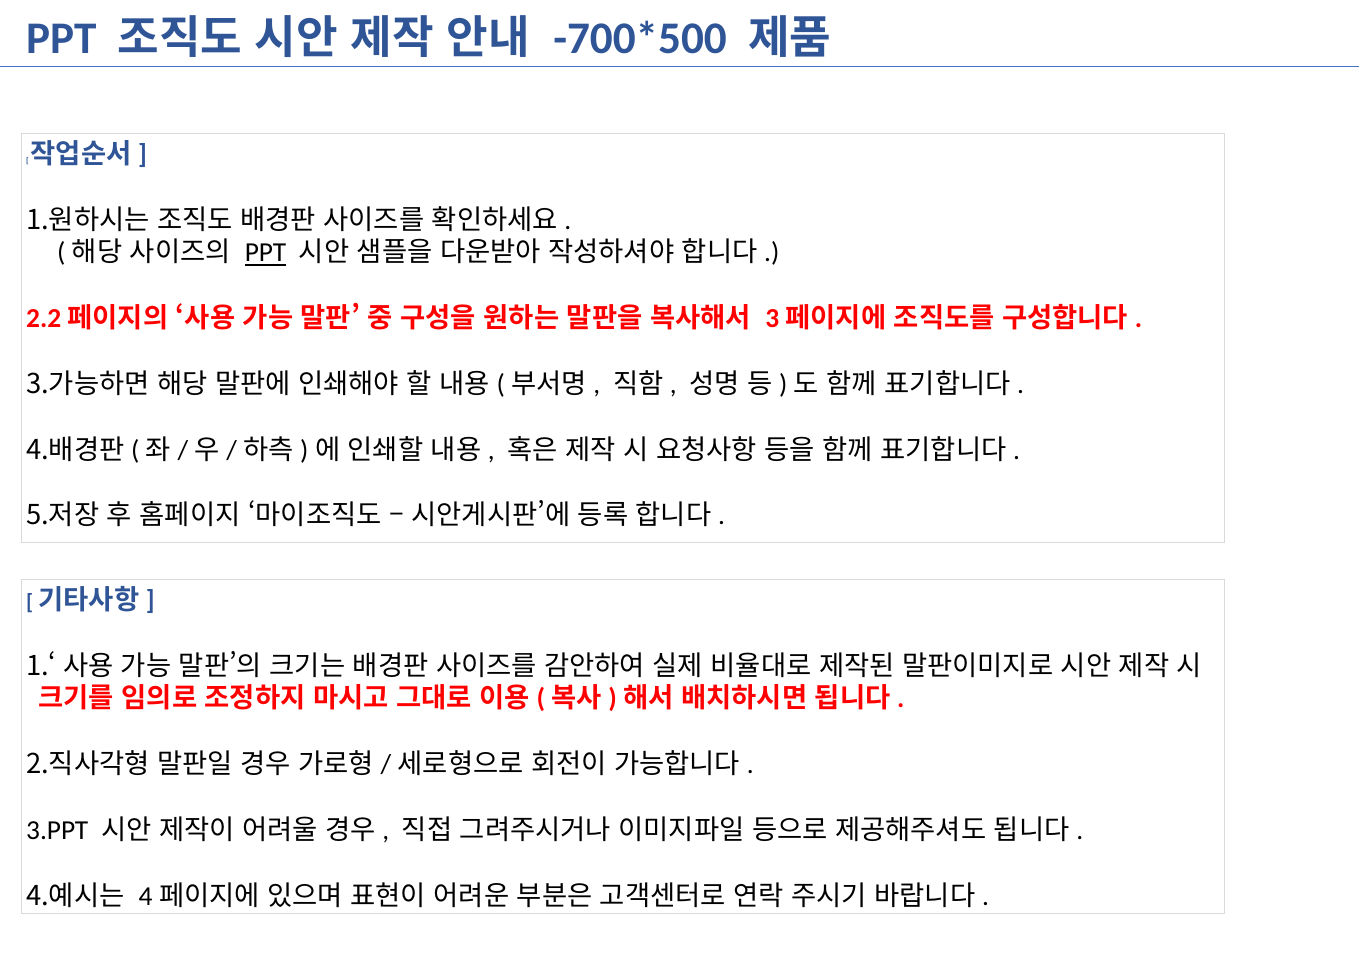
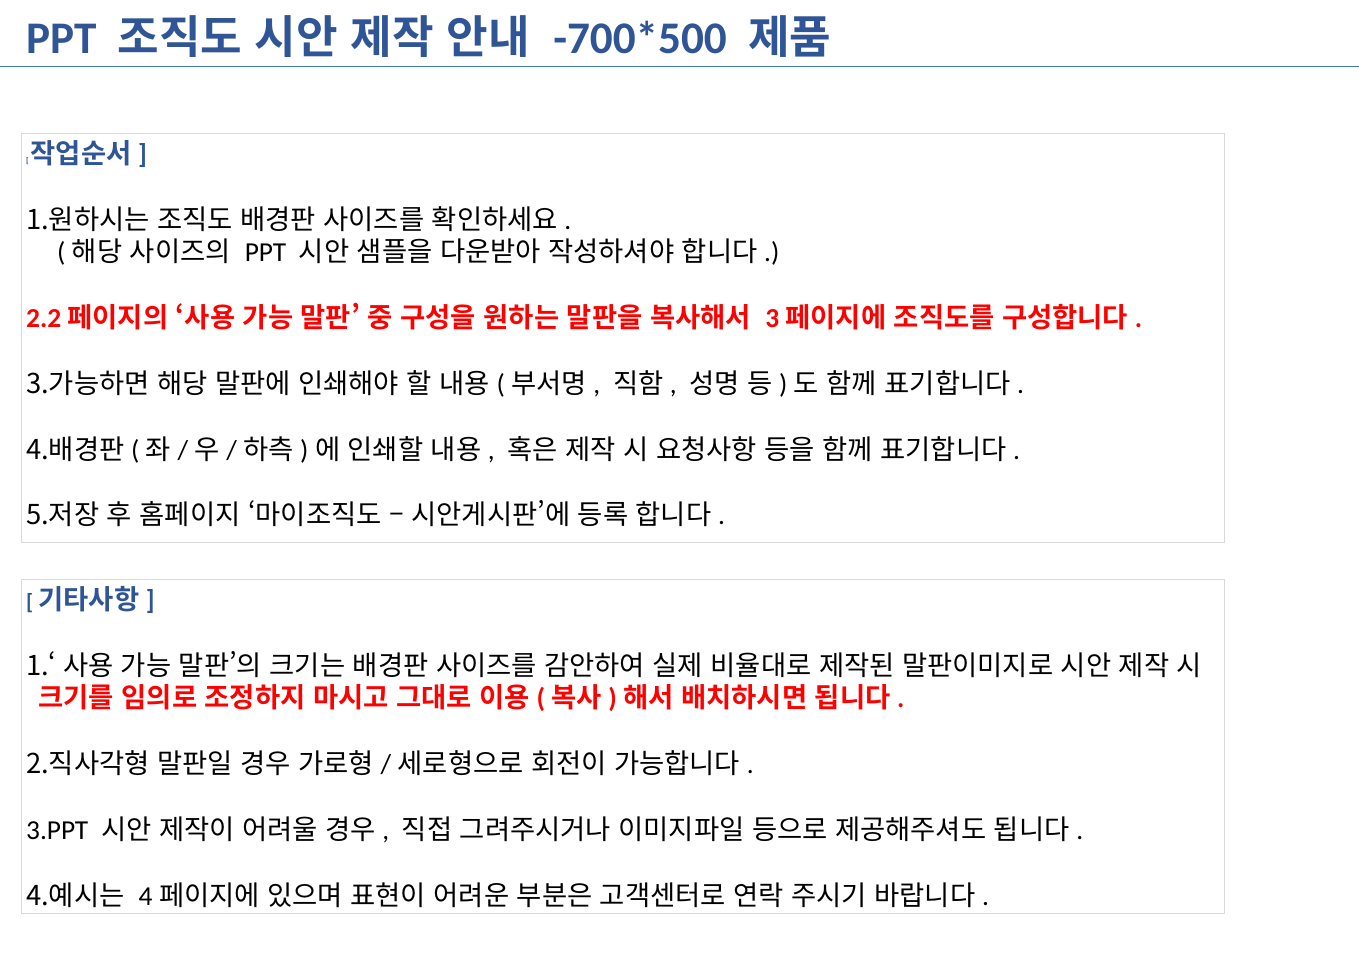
PPT at (266, 253) underline: present -> none
